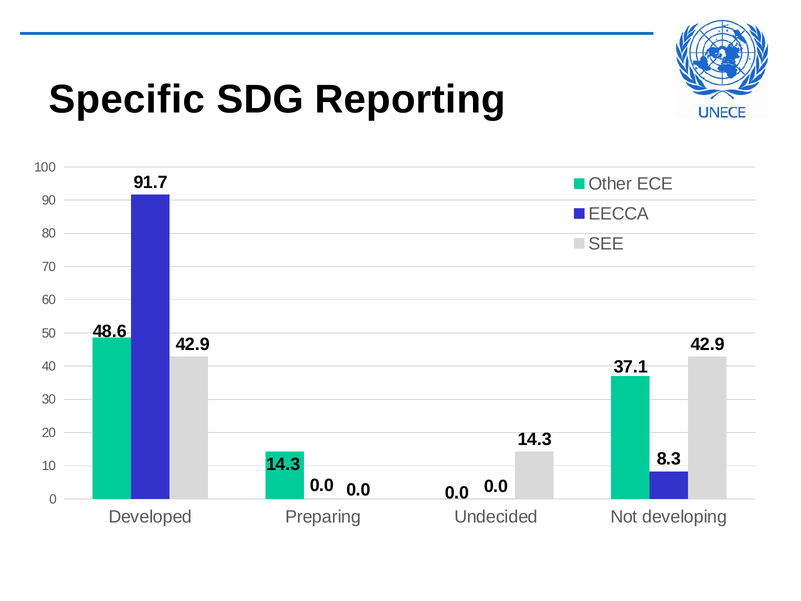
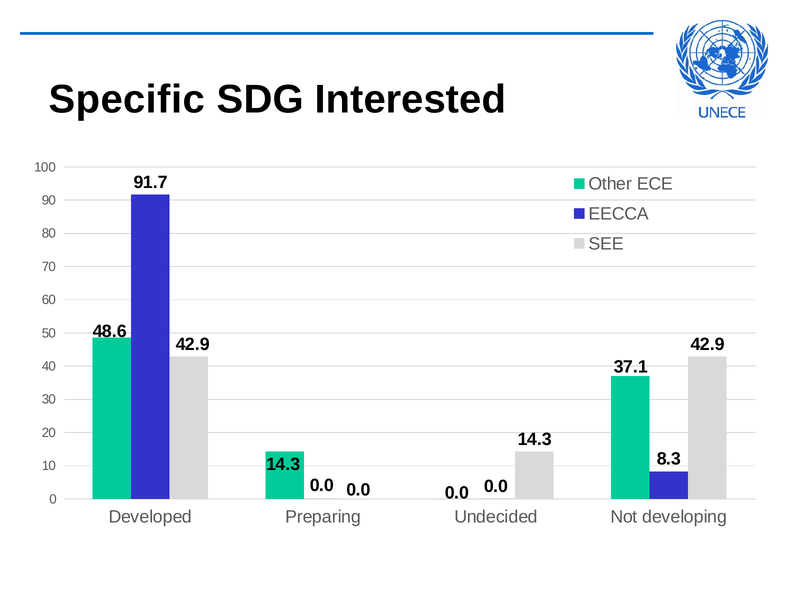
Reporting: Reporting -> Interested
